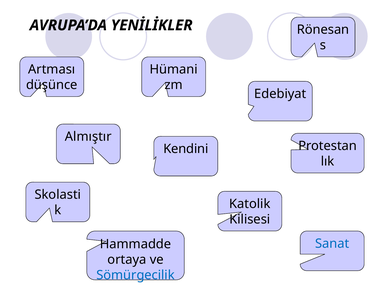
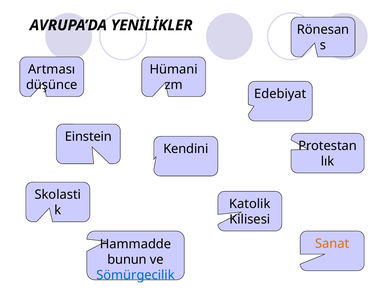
Almıştır: Almıştır -> Einstein
Sanat colour: blue -> orange
ortaya: ortaya -> bunun
